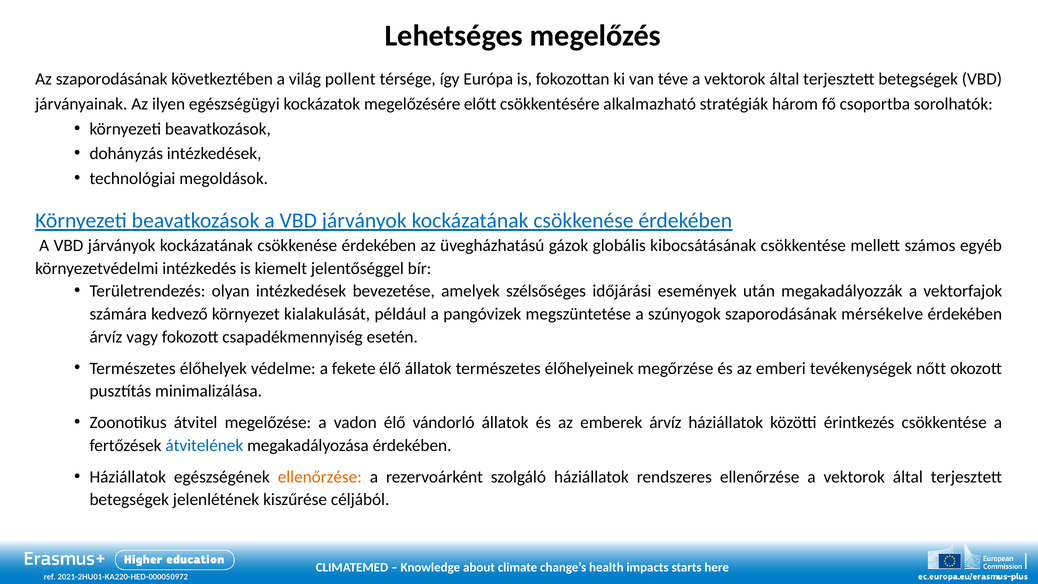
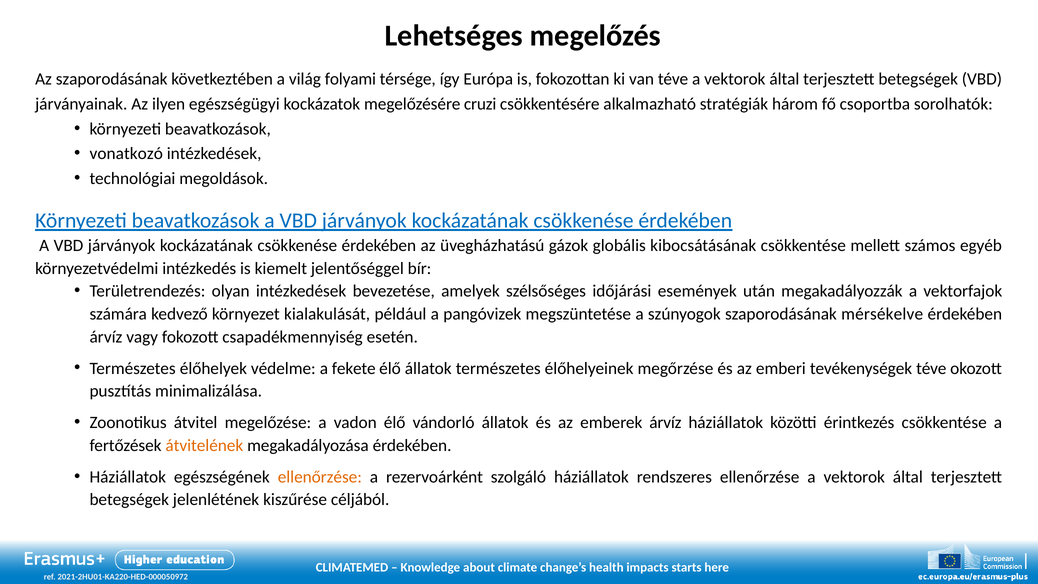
pollent: pollent -> folyami
előtt: előtt -> cruzi
dohányzás: dohányzás -> vonatkozó
tevékenységek nőtt: nőtt -> téve
átvitelének colour: blue -> orange
